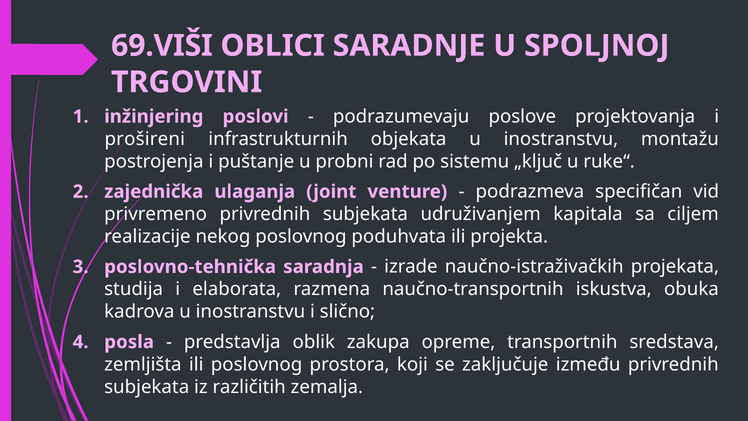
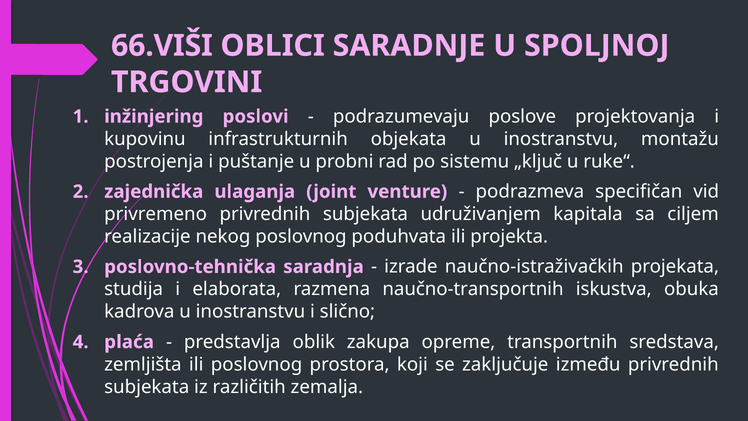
69.VIŠI: 69.VIŠI -> 66.VIŠI
prošireni: prošireni -> kupovinu
posla: posla -> plaća
